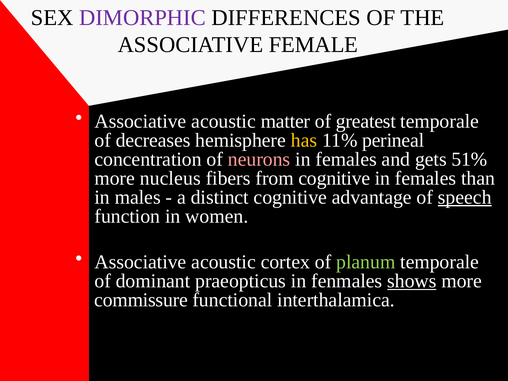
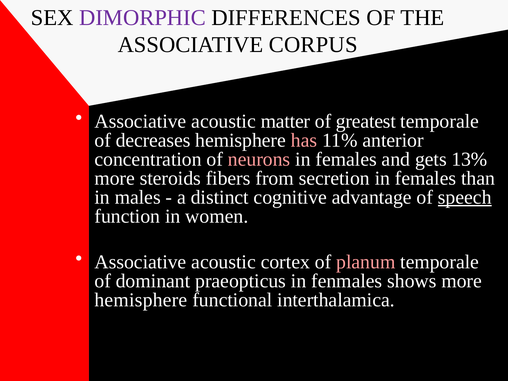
FEMALE: FEMALE -> CORPUS
has colour: yellow -> pink
perineal: perineal -> anterior
51%: 51% -> 13%
nucleus: nucleus -> steroids
from cognitive: cognitive -> secretion
planum colour: light green -> pink
shows underline: present -> none
commissure at (141, 300): commissure -> hemisphere
